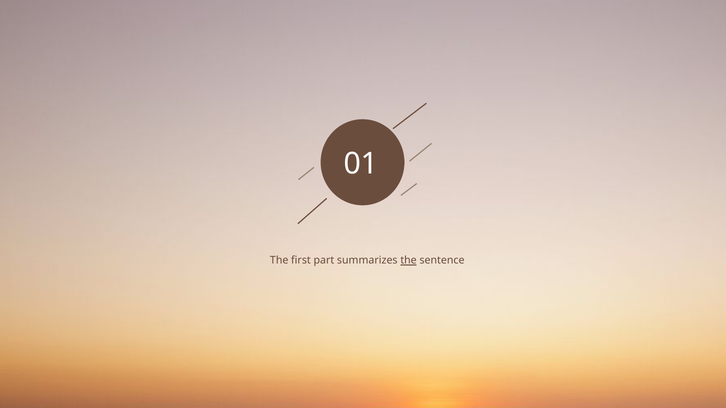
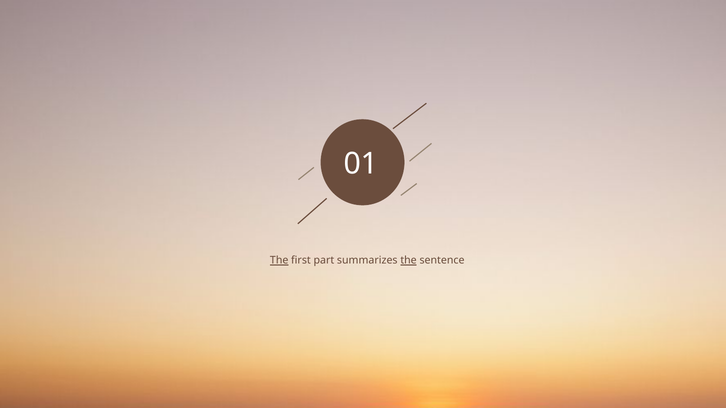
The at (279, 261) underline: none -> present
